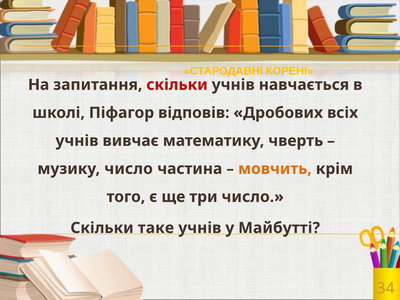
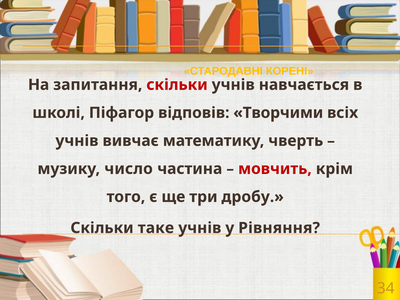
Дробових: Дробових -> Творчими
мовчить colour: orange -> red
три число: число -> дробу
Майбутті: Майбутті -> Рівняння
